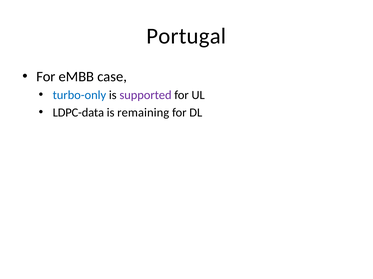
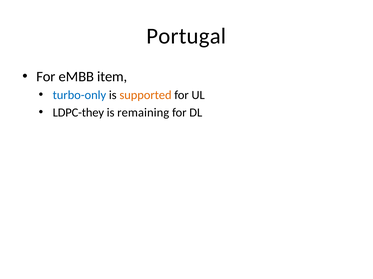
case: case -> item
supported colour: purple -> orange
LDPC-data: LDPC-data -> LDPC-they
